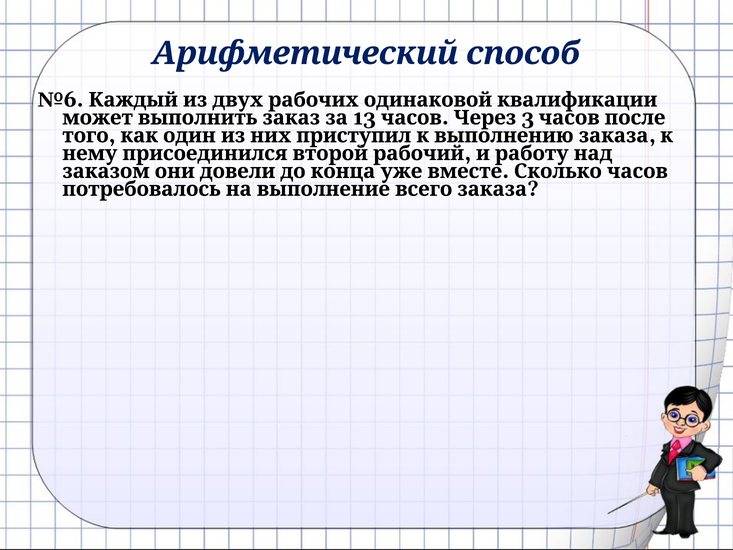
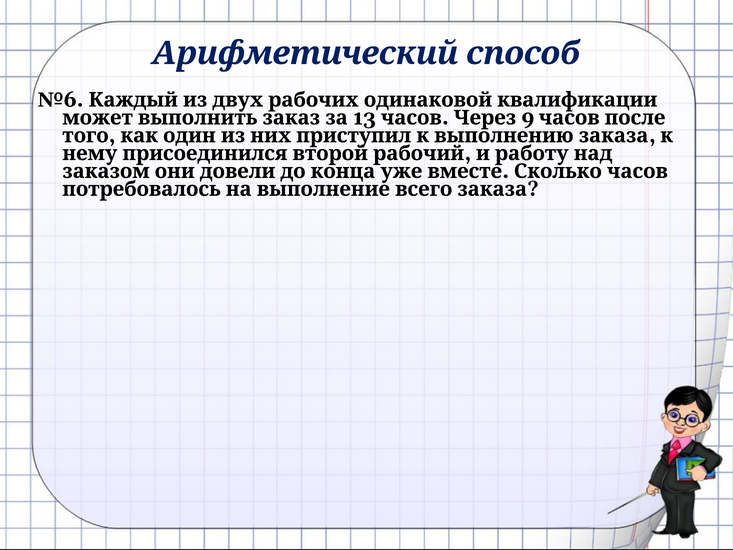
3: 3 -> 9
